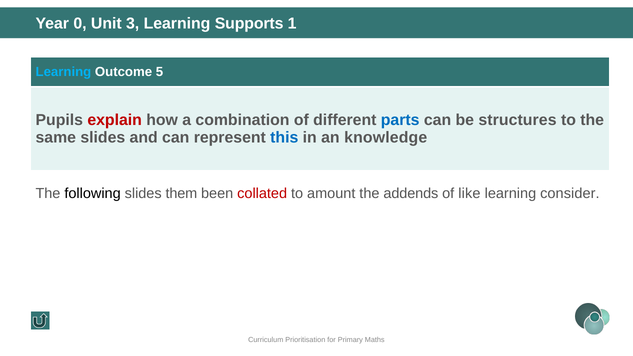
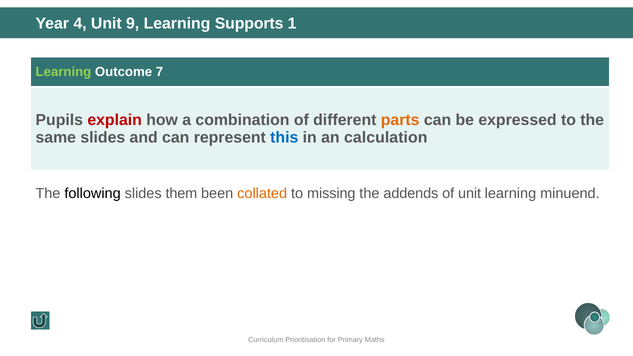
0: 0 -> 4
3: 3 -> 9
Learning at (63, 72) colour: light blue -> light green
5: 5 -> 7
parts colour: blue -> orange
structures: structures -> expressed
knowledge: knowledge -> calculation
collated colour: red -> orange
amount: amount -> missing
of like: like -> unit
consider: consider -> minuend
